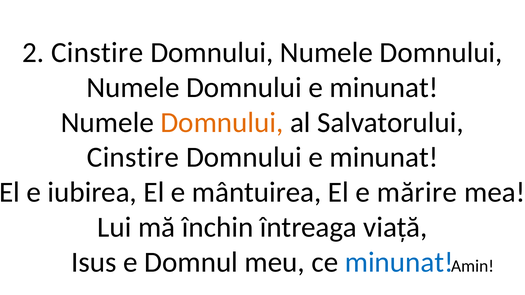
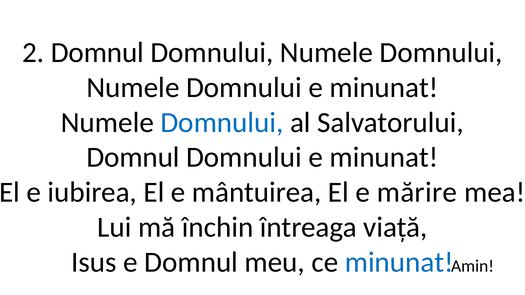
2 Cinstire: Cinstire -> Domnul
Domnului at (222, 123) colour: orange -> blue
Cinstire at (133, 158): Cinstire -> Domnul
